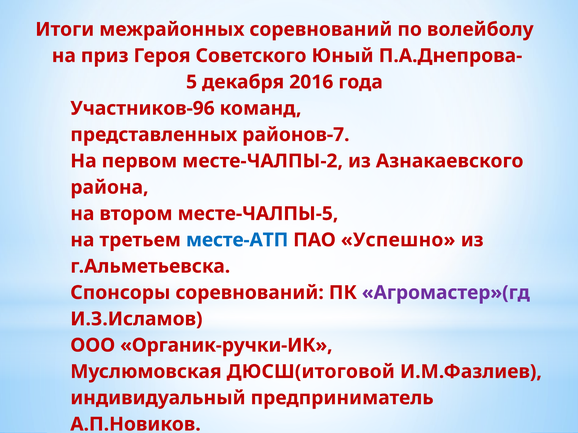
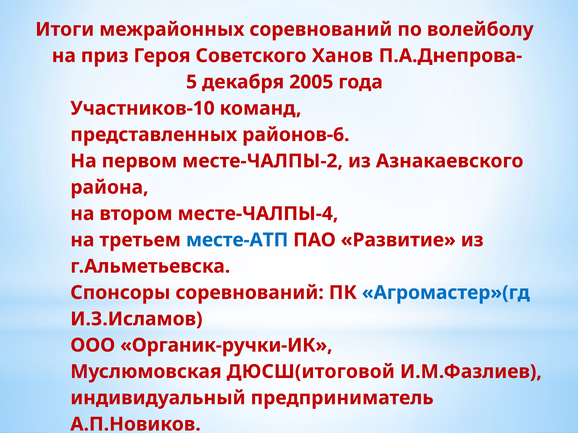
Юный: Юный -> Ханов
2016: 2016 -> 2005
Участников-96: Участников-96 -> Участников-10
районов-7: районов-7 -> районов-6
месте-ЧАЛПЫ-5: месте-ЧАЛПЫ-5 -> месте-ЧАЛПЫ-4
Успешно: Успешно -> Развитие
Агромастер»(гд colour: purple -> blue
